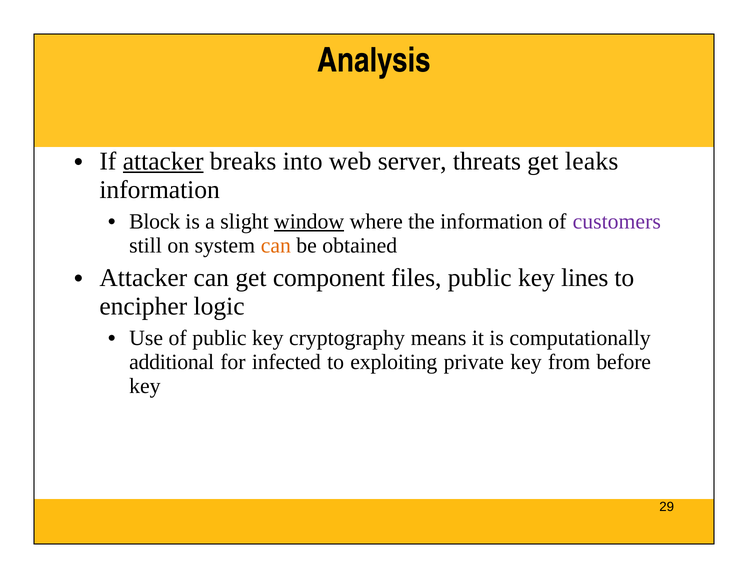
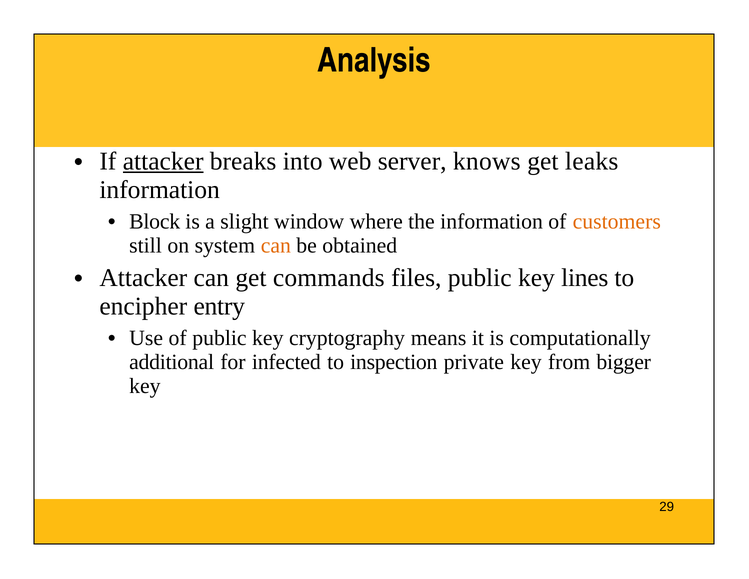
threats: threats -> knows
window underline: present -> none
customers colour: purple -> orange
component: component -> commands
logic: logic -> entry
exploiting: exploiting -> inspection
before: before -> bigger
